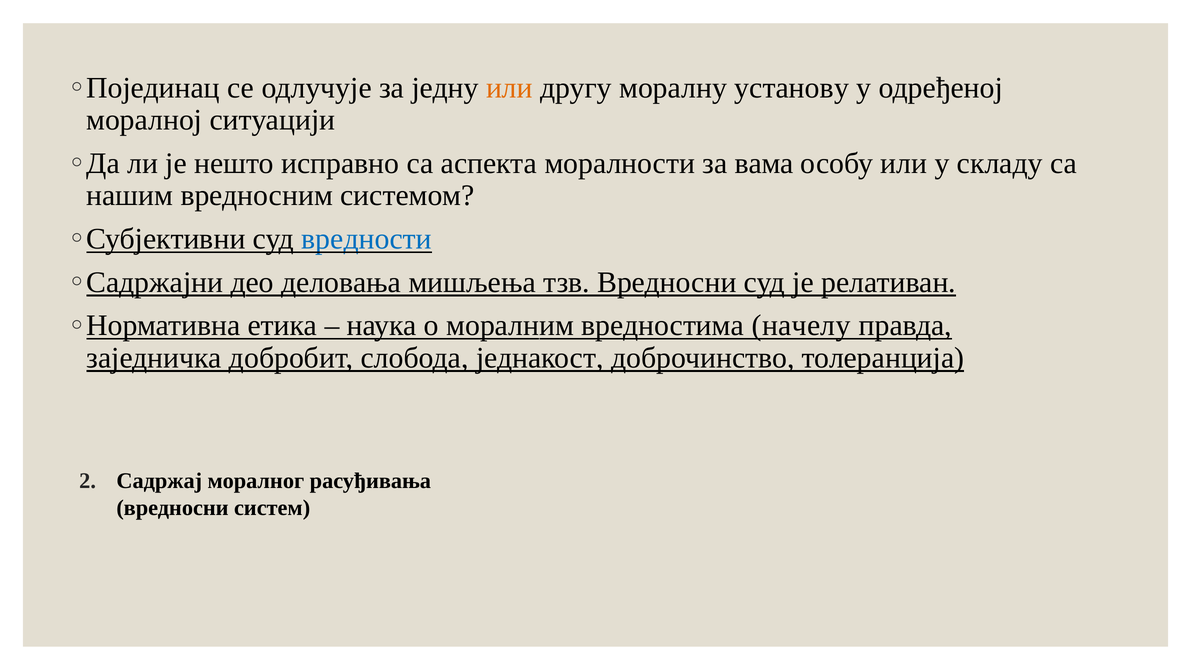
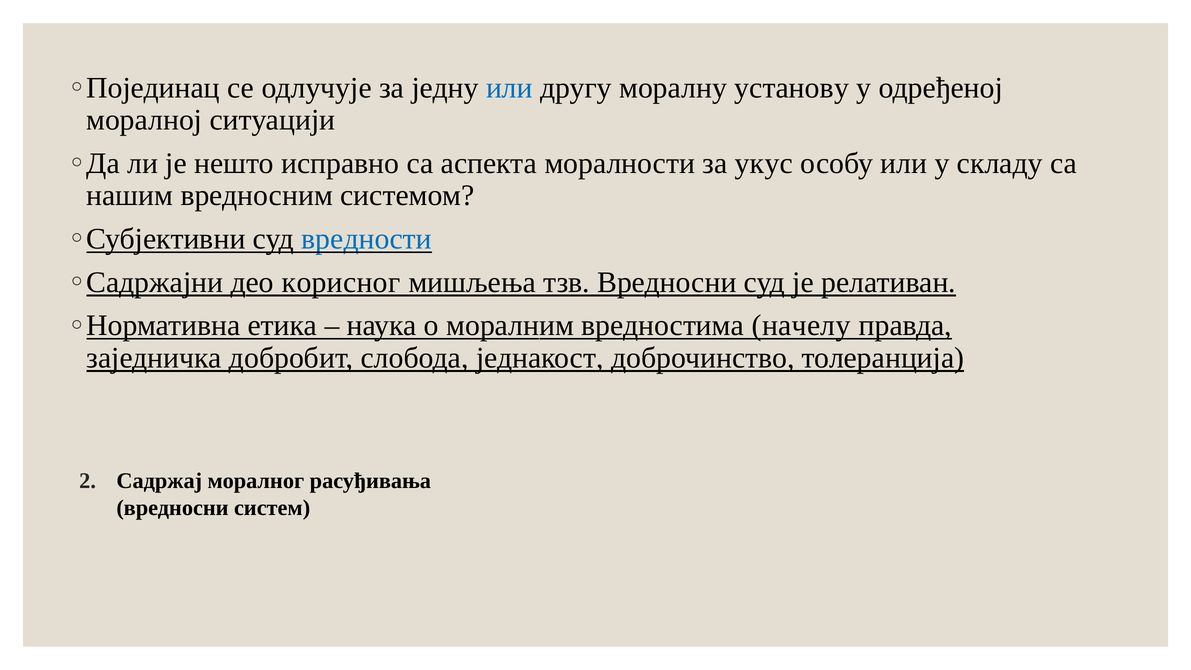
или at (509, 88) colour: orange -> blue
вама: вама -> укус
деловања: деловања -> корисног
